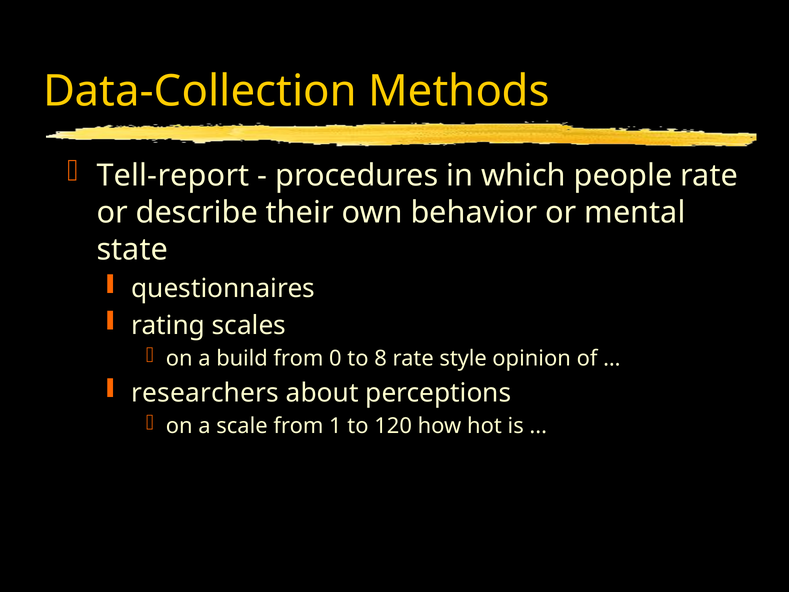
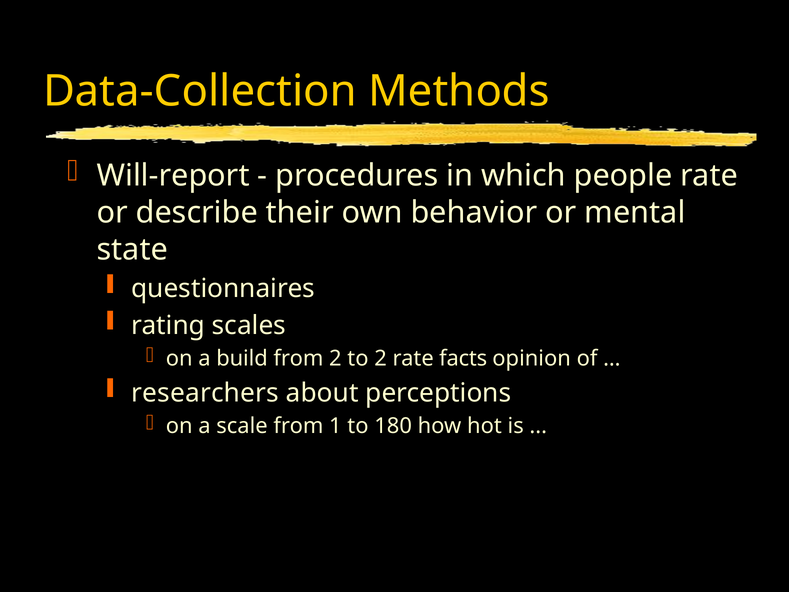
Tell-report: Tell-report -> Will-report
from 0: 0 -> 2
to 8: 8 -> 2
style: style -> facts
120: 120 -> 180
